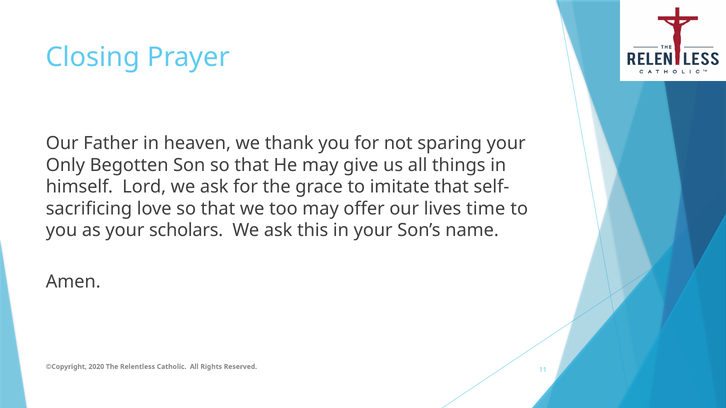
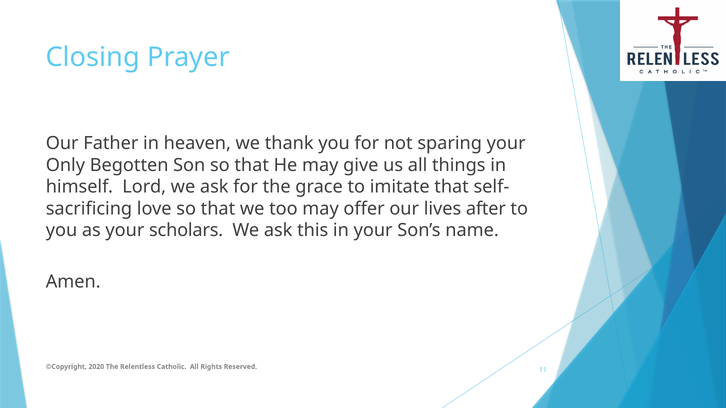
time: time -> after
